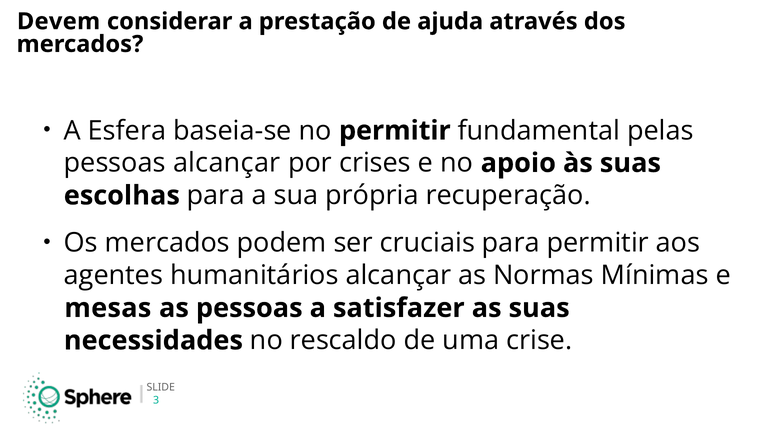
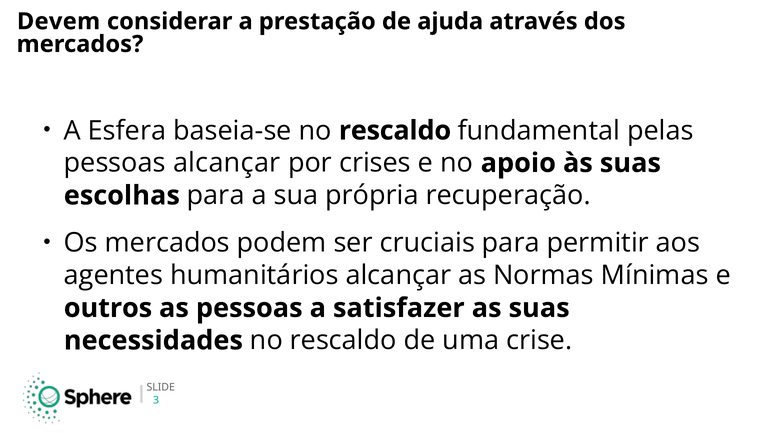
baseia-se no permitir: permitir -> rescaldo
mesas: mesas -> outros
